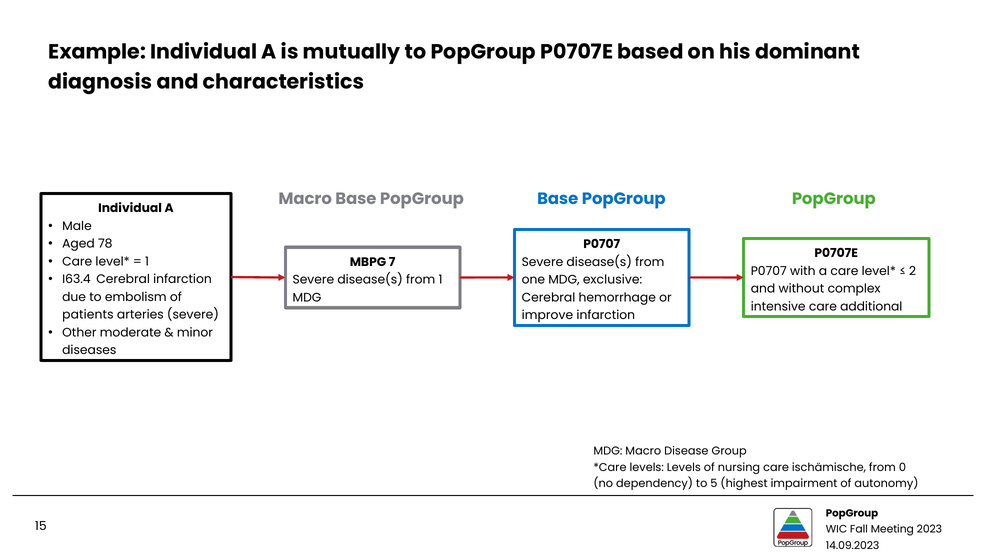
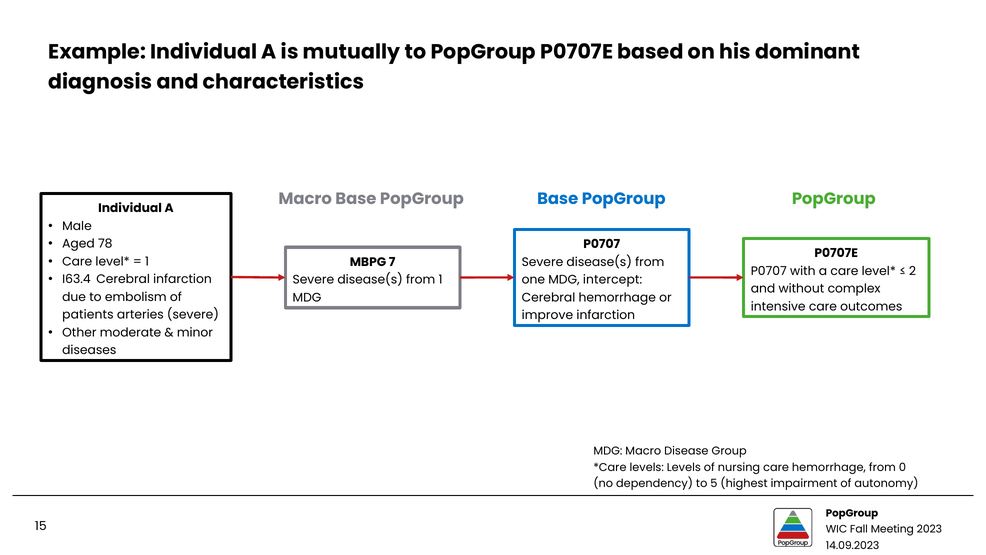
exclusive: exclusive -> intercept
additional: additional -> outcomes
care ischämische: ischämische -> hemorrhage
